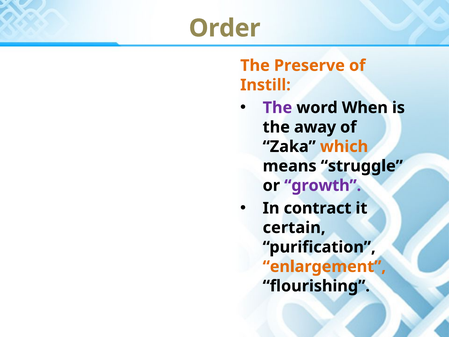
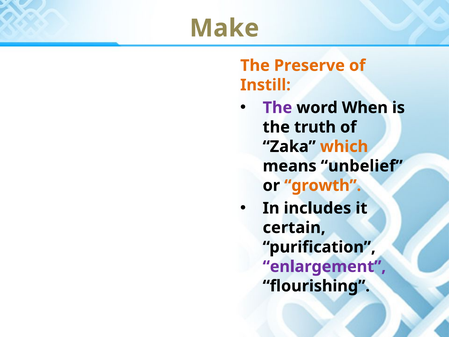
Order: Order -> Make
away: away -> truth
struggle: struggle -> unbelief
growth colour: purple -> orange
contract: contract -> includes
enlargement colour: orange -> purple
